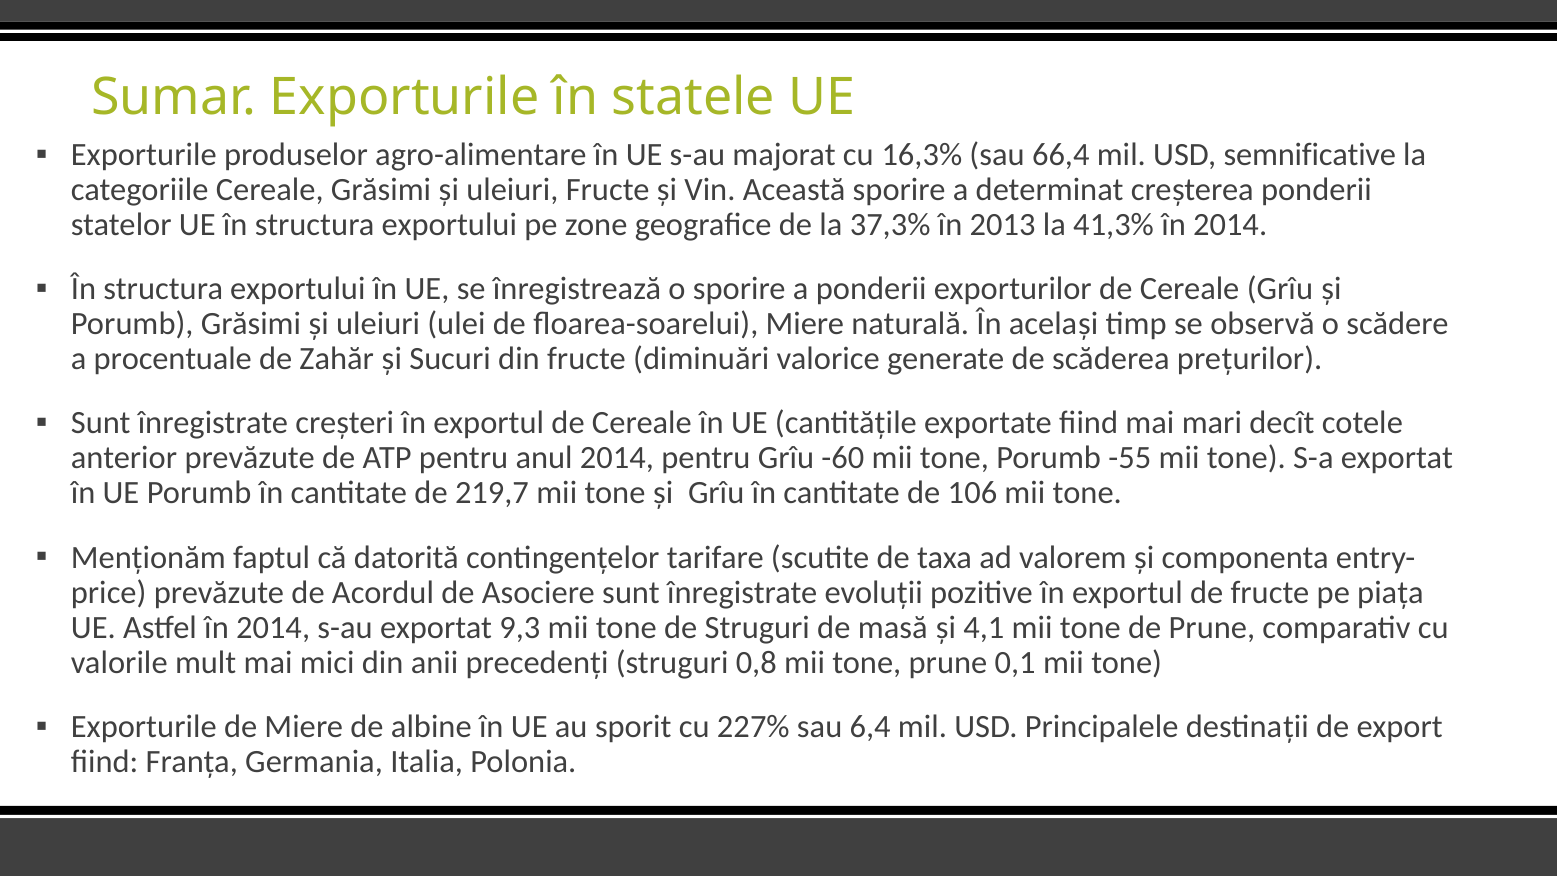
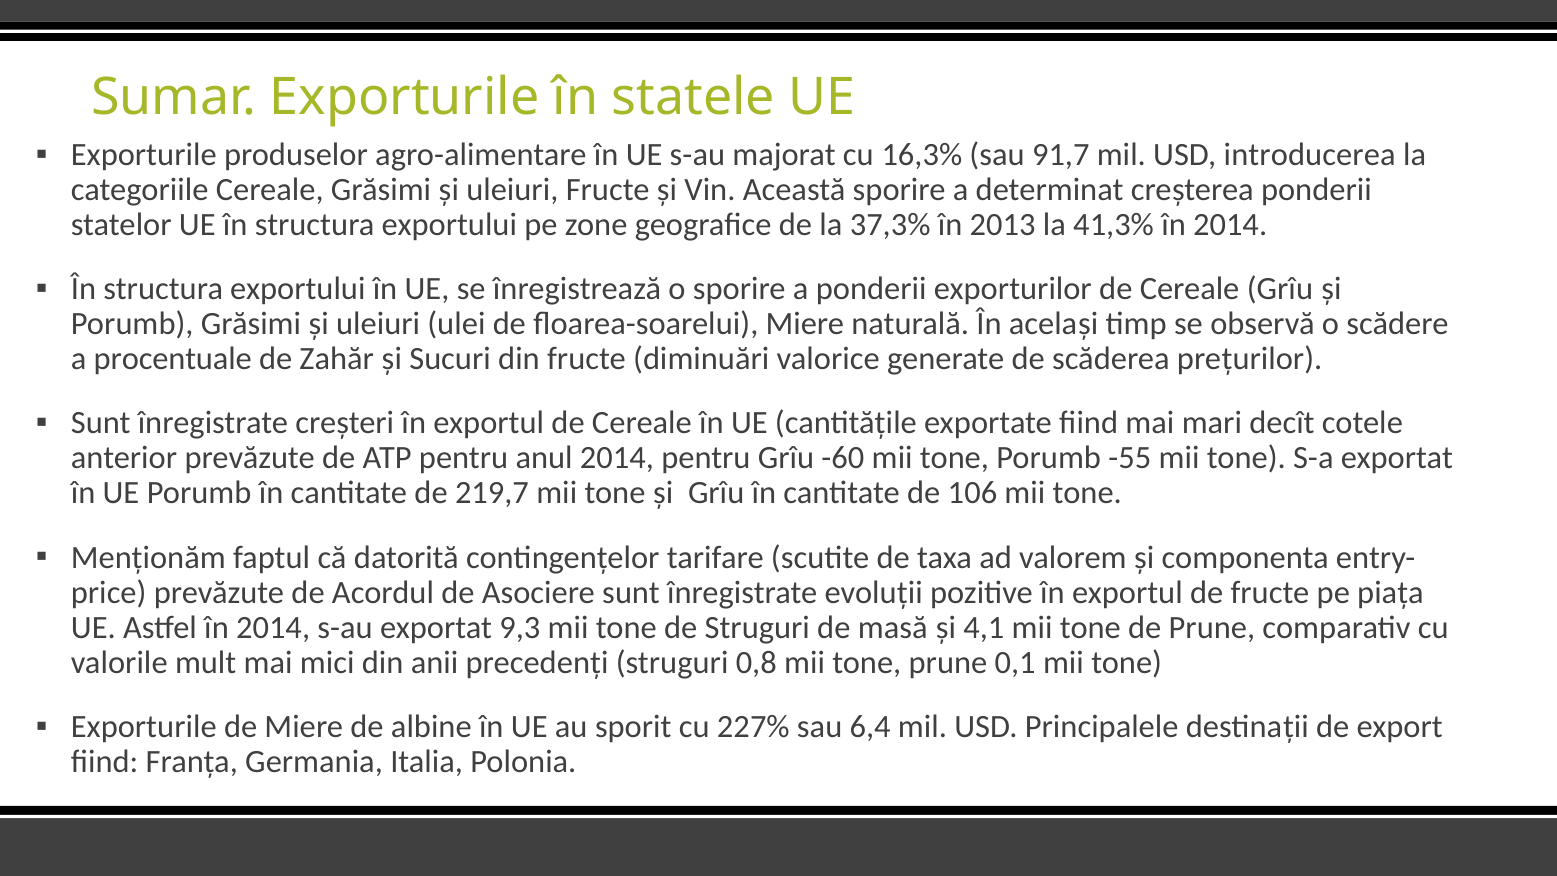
66,4: 66,4 -> 91,7
semnificative: semnificative -> introducerea
